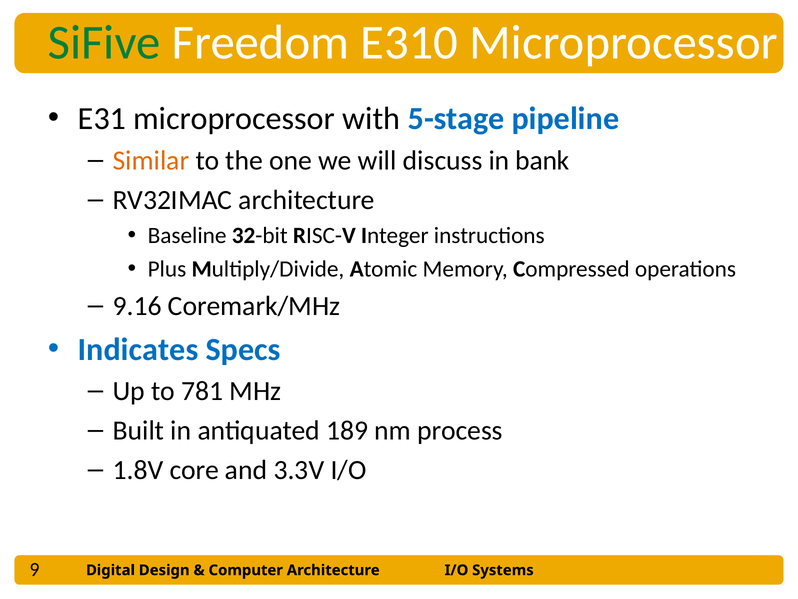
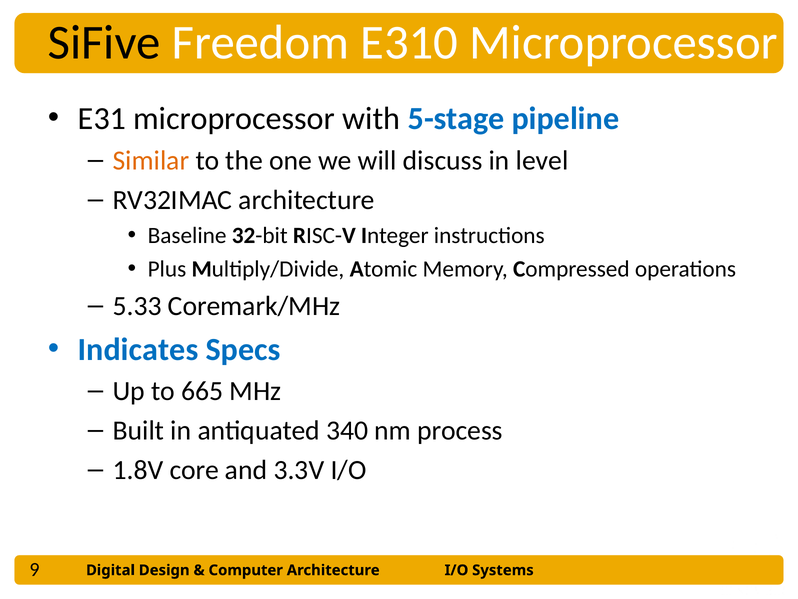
SiFive colour: green -> black
bank: bank -> level
9.16: 9.16 -> 5.33
781: 781 -> 665
189: 189 -> 340
